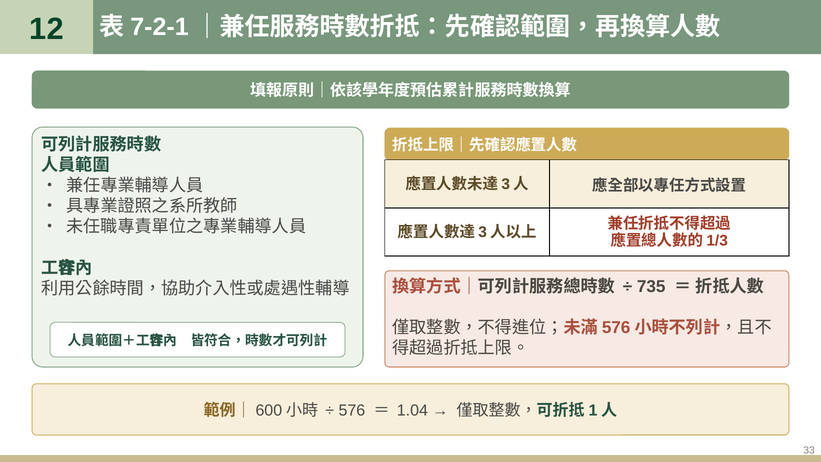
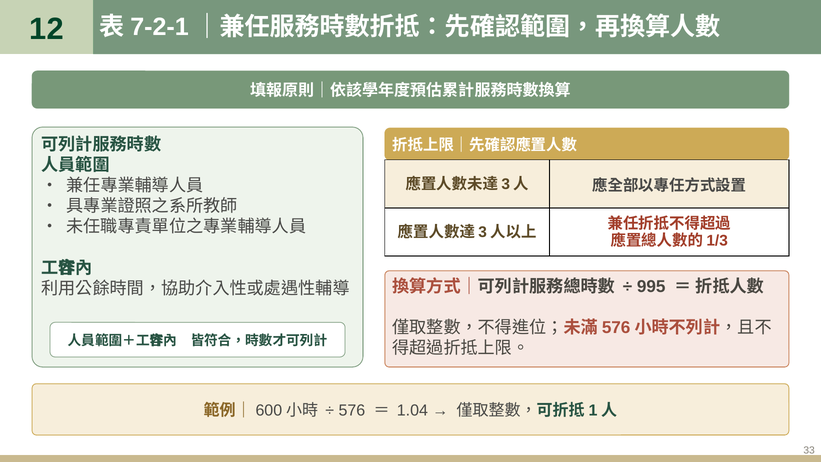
735: 735 -> 995
